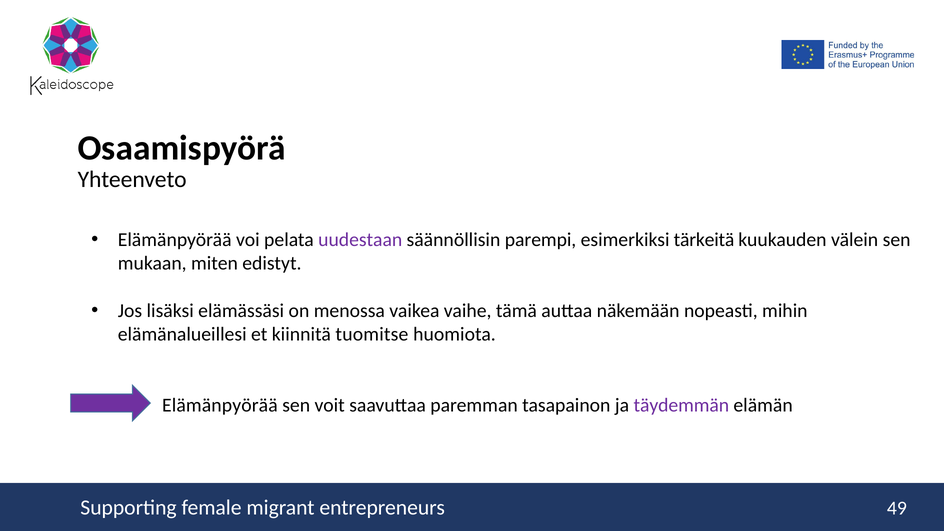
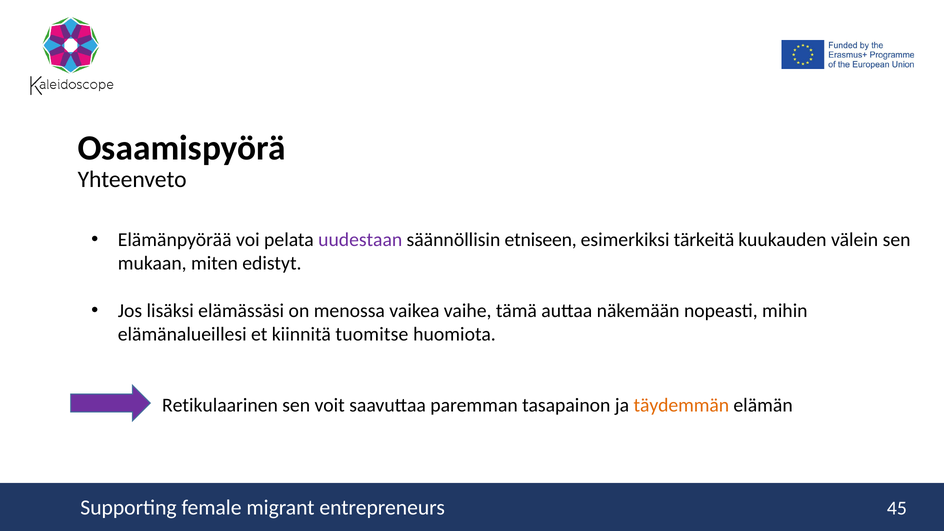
parempi: parempi -> etniseen
Elämänpyörää at (220, 405): Elämänpyörää -> Retikulaarinen
täydemmän colour: purple -> orange
49: 49 -> 45
